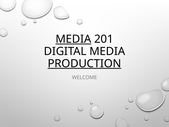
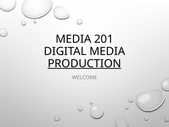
MEDIA at (73, 39) underline: present -> none
